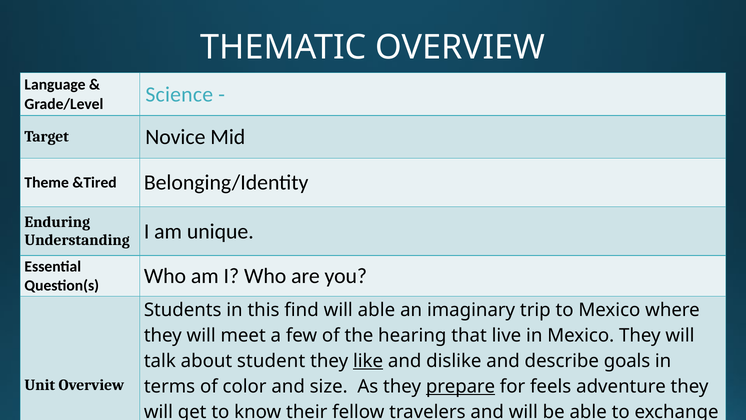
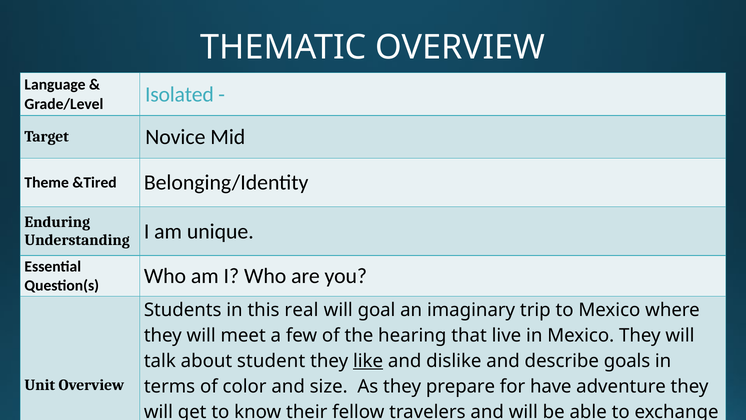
Science: Science -> Isolated
this find: find -> real
will able: able -> goal
prepare underline: present -> none
feels: feels -> have
